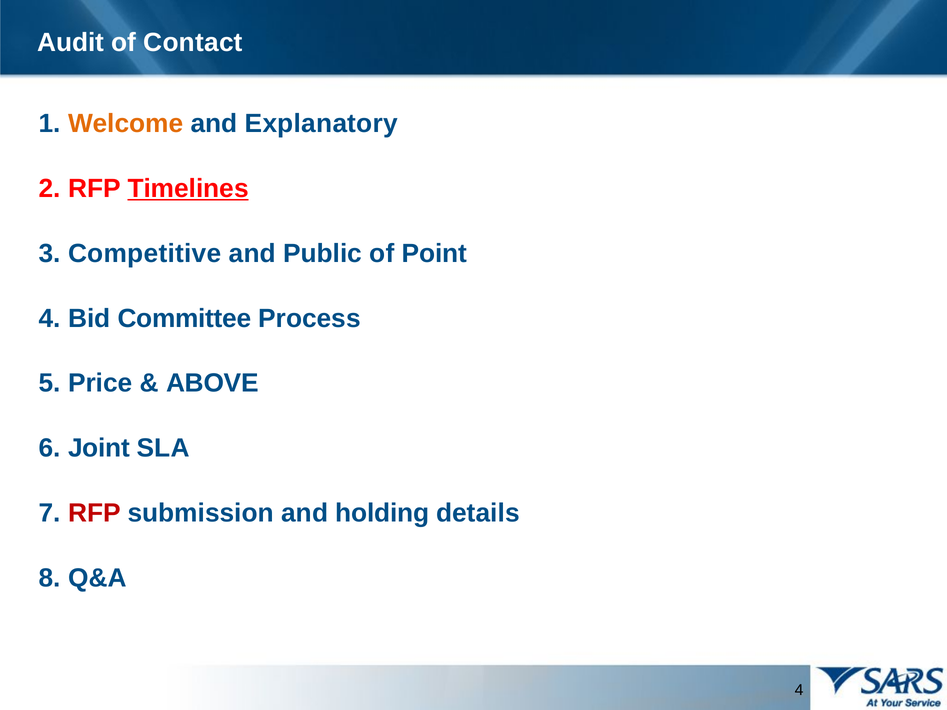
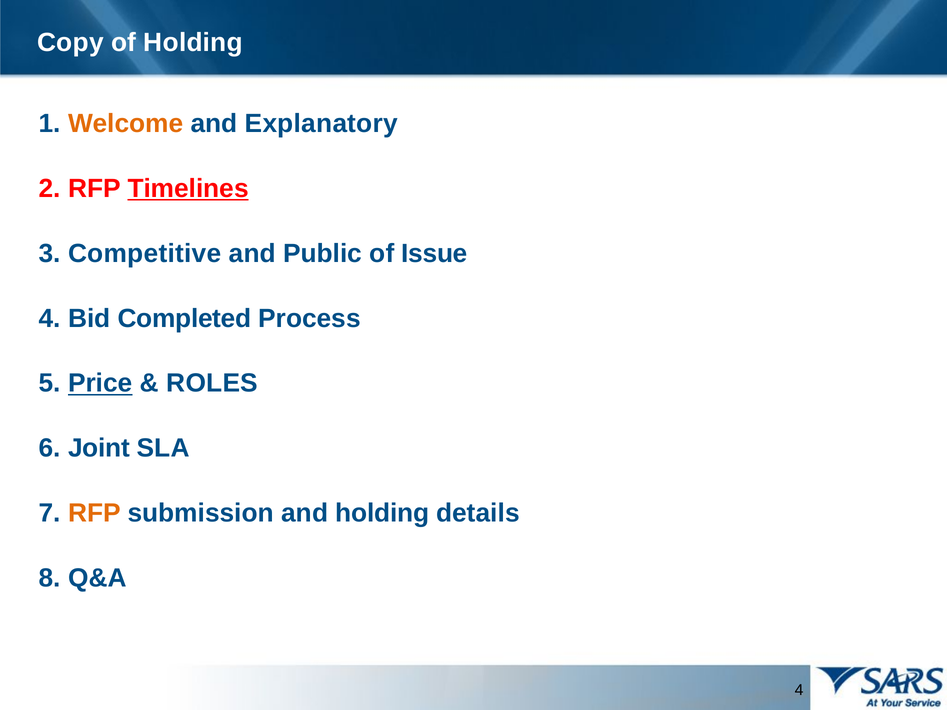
Audit: Audit -> Copy
of Contact: Contact -> Holding
Point: Point -> Issue
Committee: Committee -> Completed
Price underline: none -> present
ABOVE: ABOVE -> ROLES
RFP at (94, 513) colour: red -> orange
